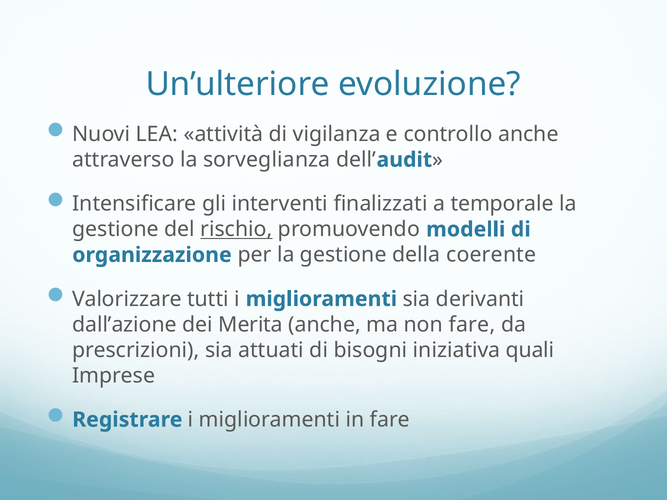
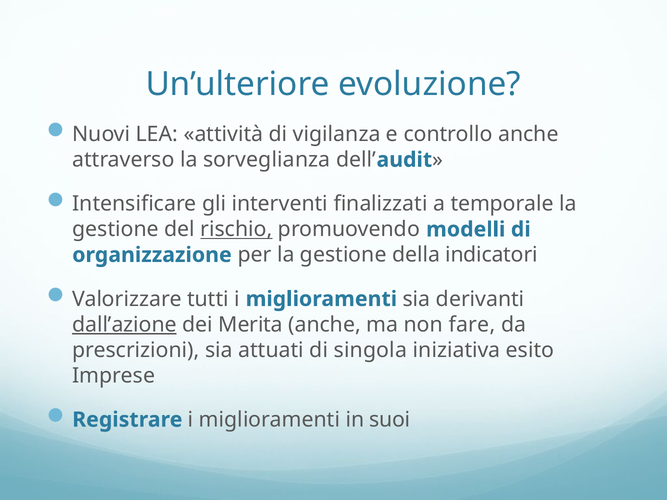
coerente: coerente -> indicatori
dall’azione underline: none -> present
bisogni: bisogni -> singola
quali: quali -> esito
in fare: fare -> suoi
